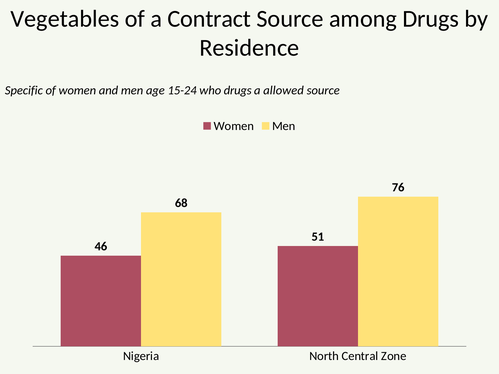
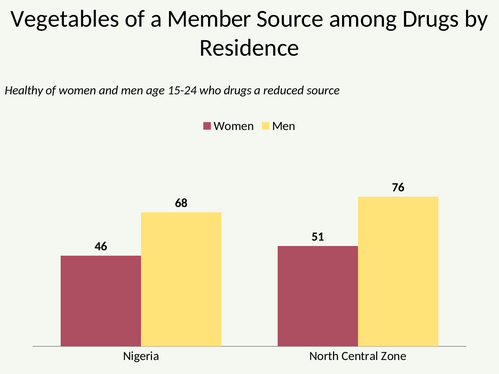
Contract: Contract -> Member
Specific: Specific -> Healthy
allowed: allowed -> reduced
